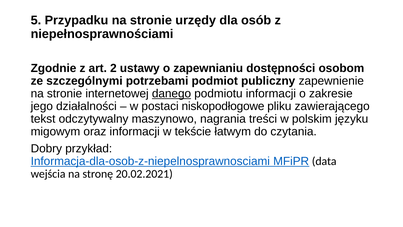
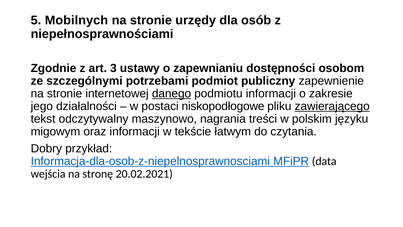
Przypadku: Przypadku -> Mobilnych
2: 2 -> 3
zawierającego underline: none -> present
